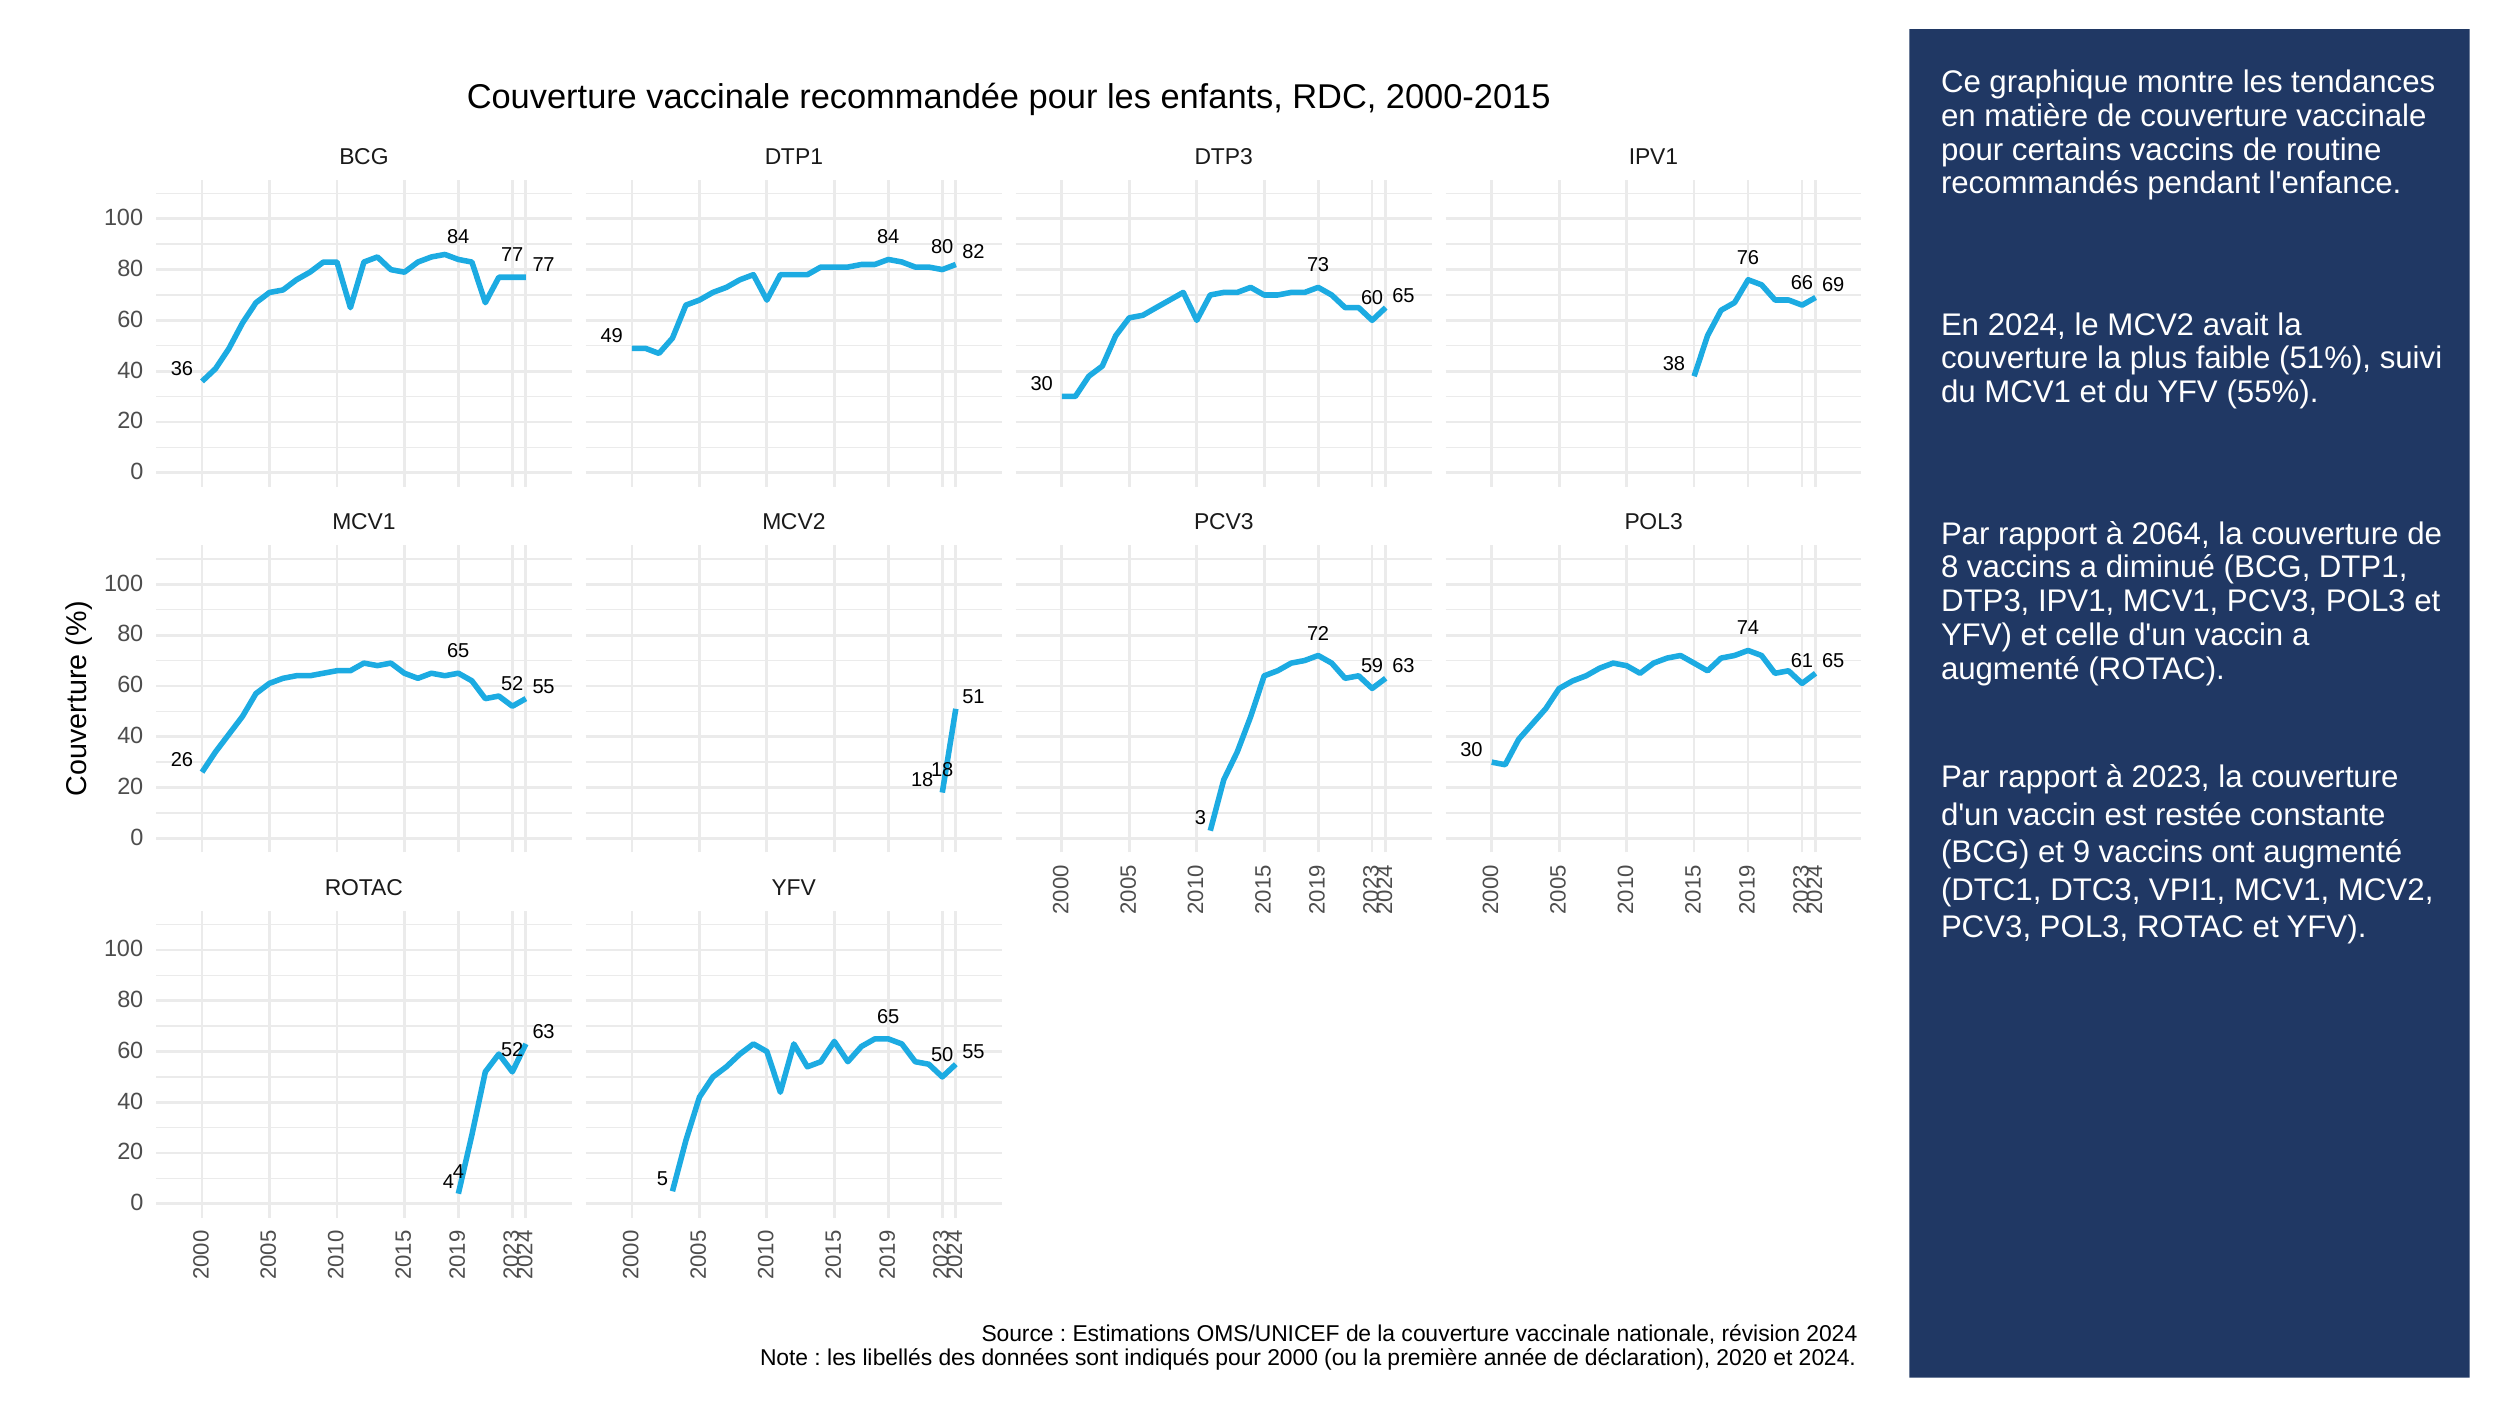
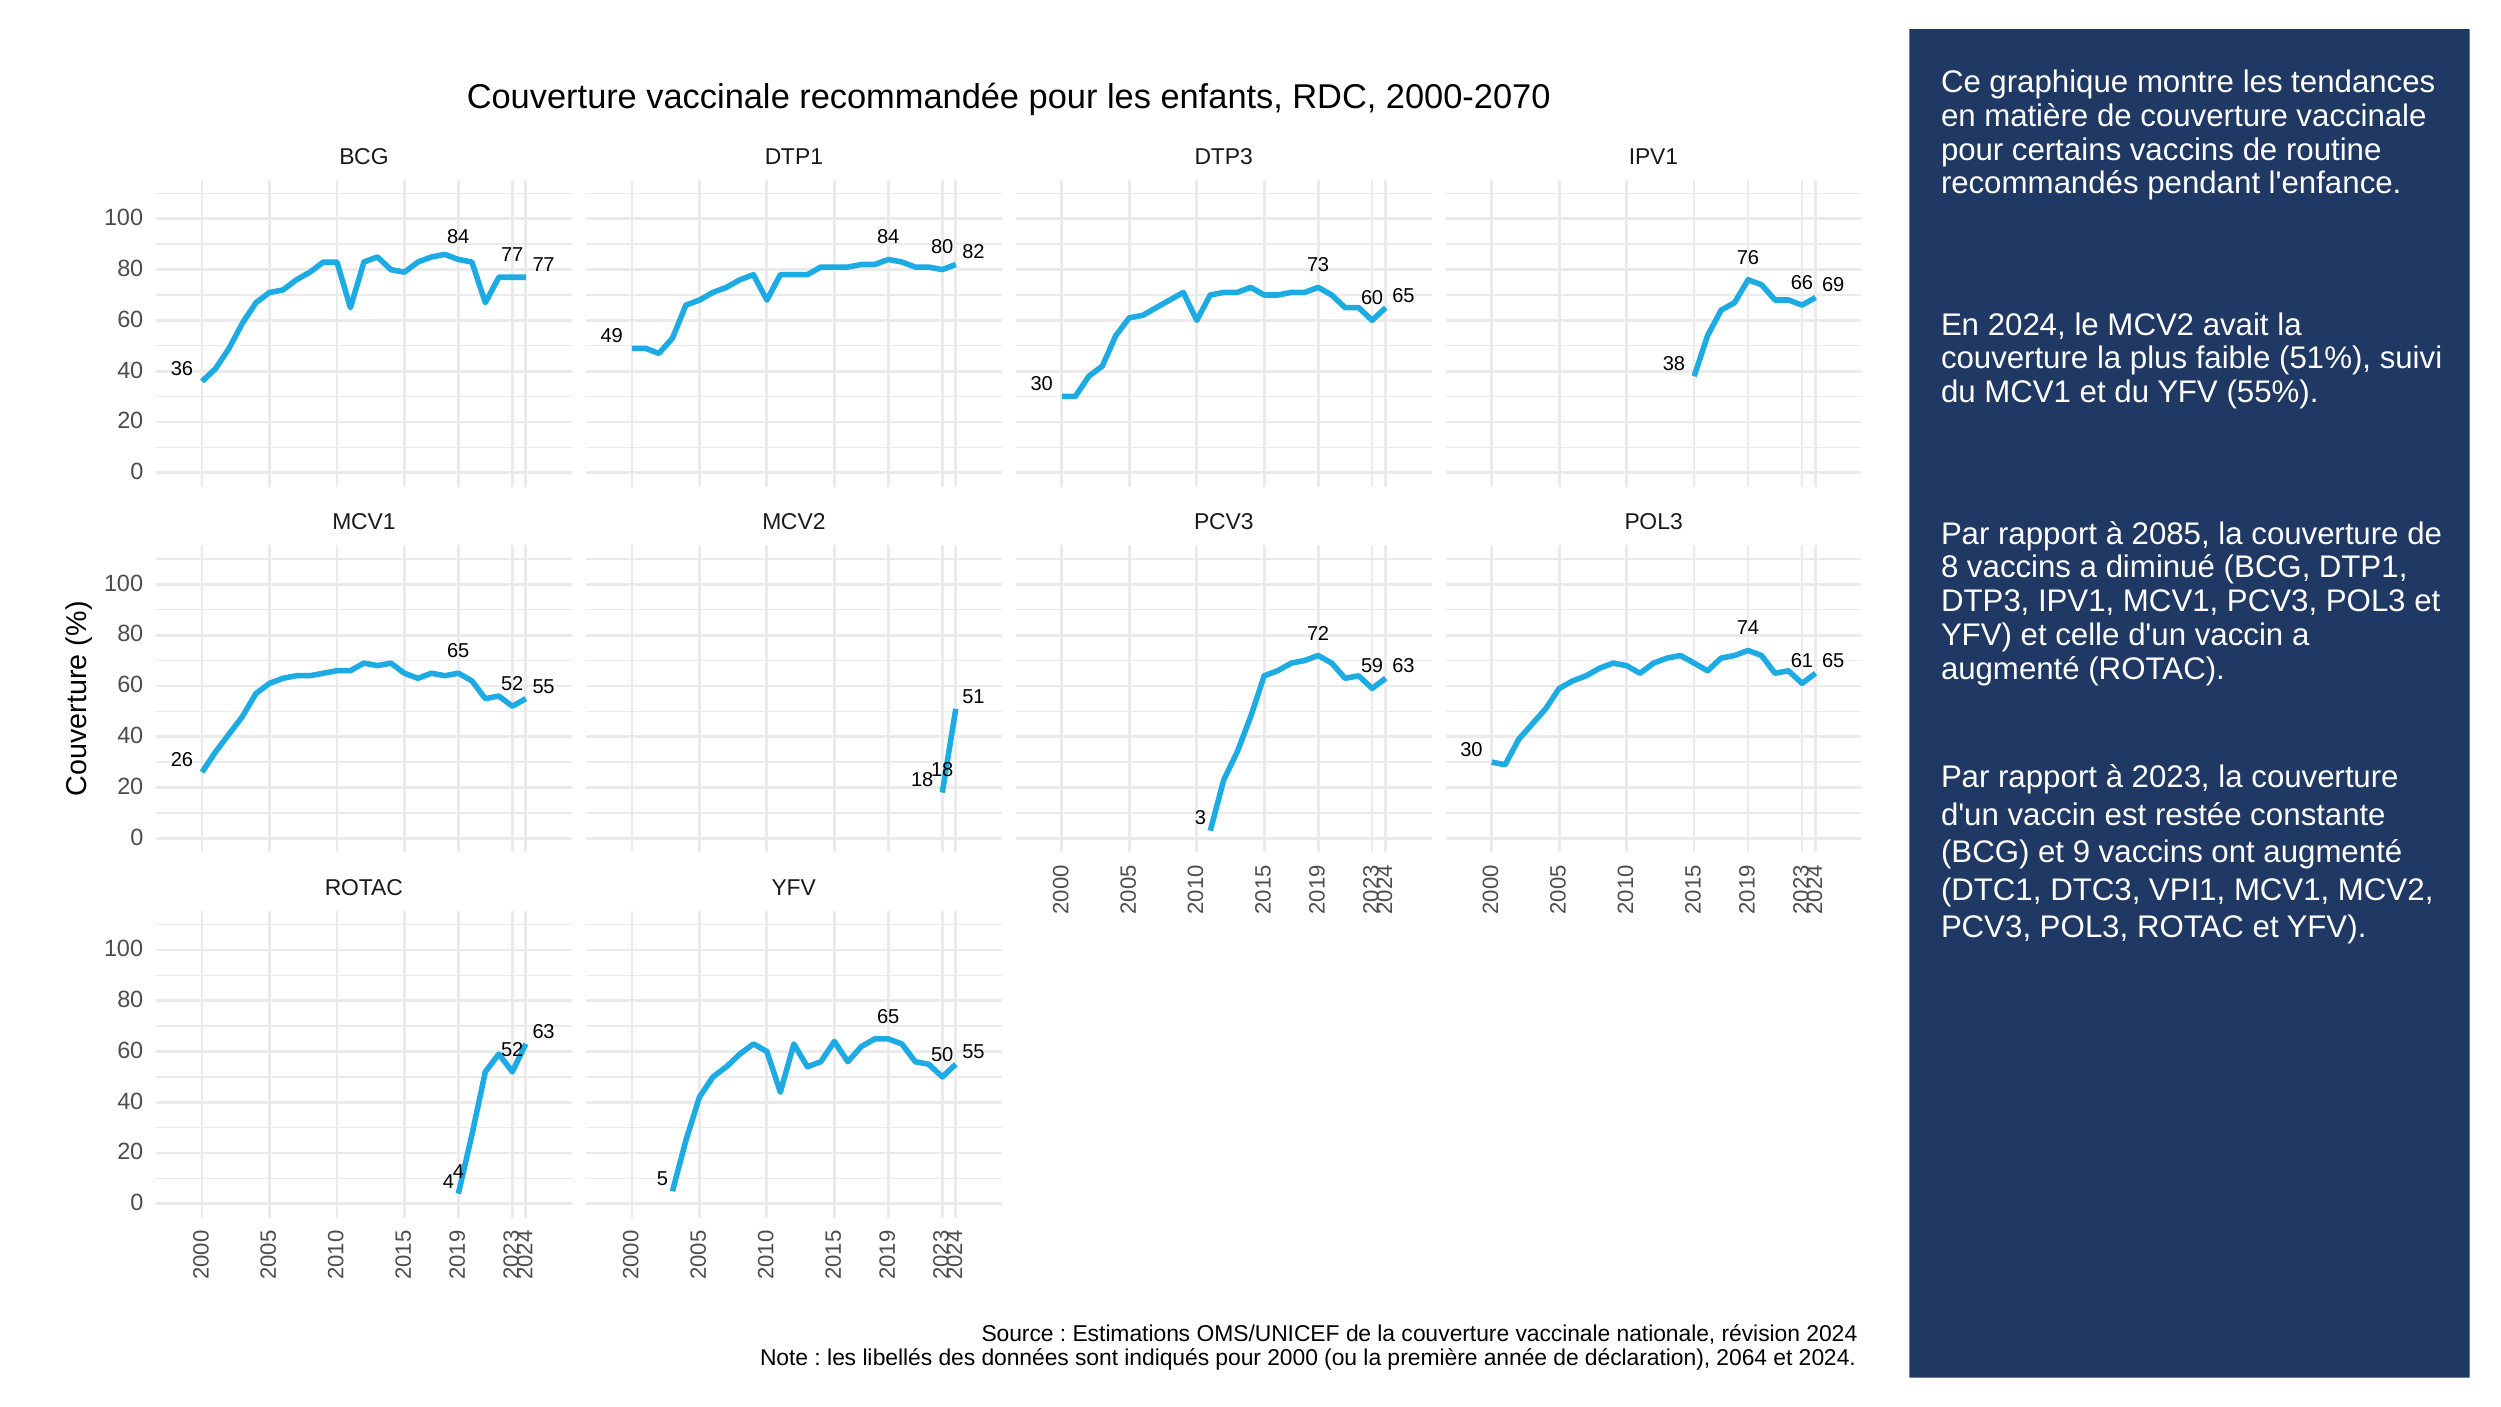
2000-2015: 2000-2015 -> 2000-2070
2064: 2064 -> 2085
2020: 2020 -> 2064
